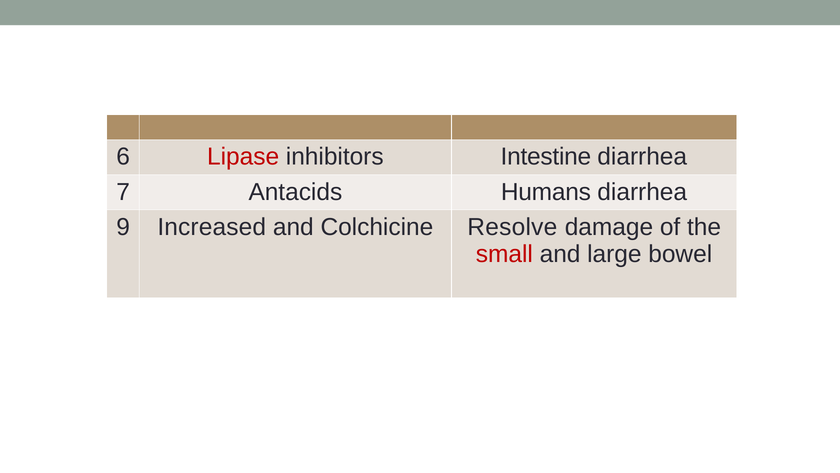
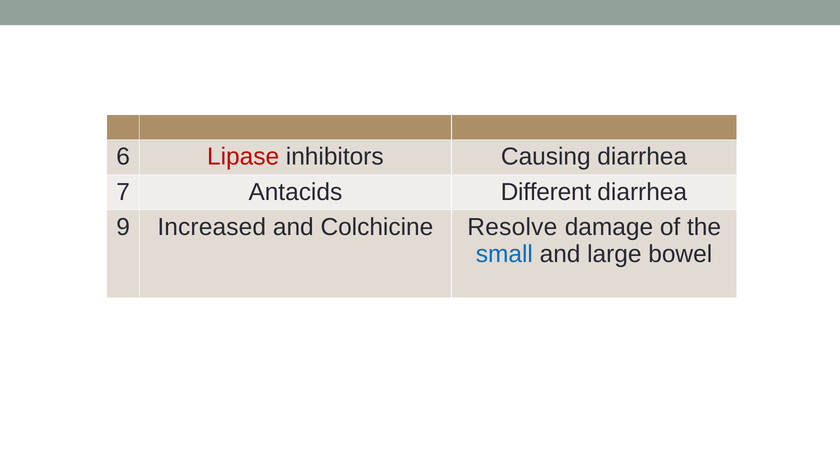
Intestine: Intestine -> Causing
Humans: Humans -> Different
small colour: red -> blue
